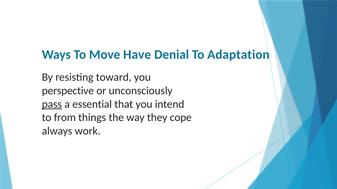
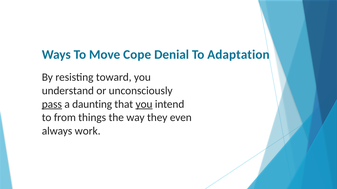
Have: Have -> Cope
perspective: perspective -> understand
essential: essential -> daunting
you at (144, 104) underline: none -> present
cope: cope -> even
